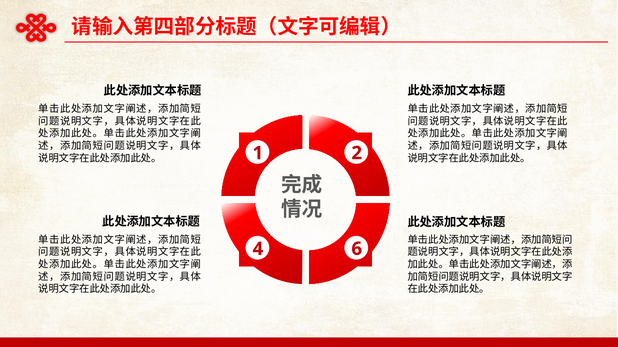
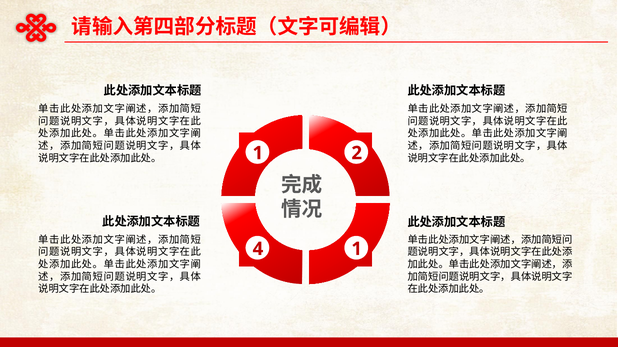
4 6: 6 -> 1
